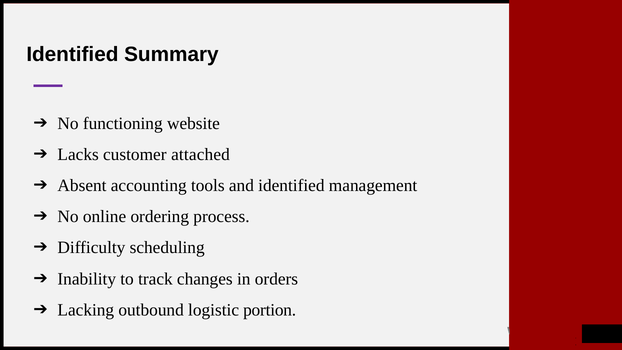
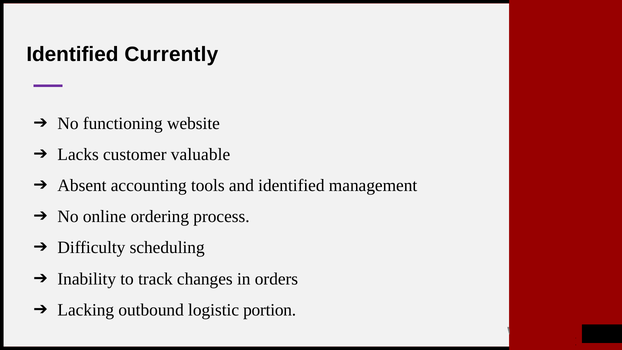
Summary: Summary -> Currently
attached: attached -> valuable
